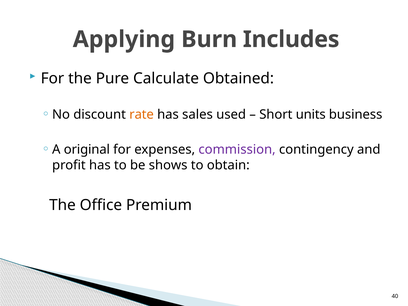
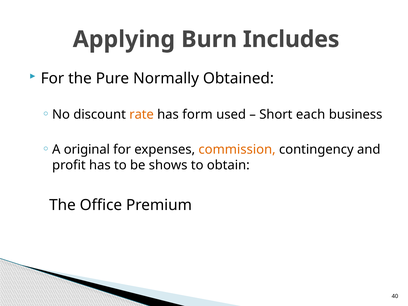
Calculate: Calculate -> Normally
sales: sales -> form
units: units -> each
commission colour: purple -> orange
